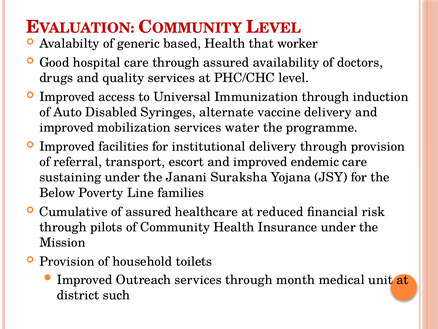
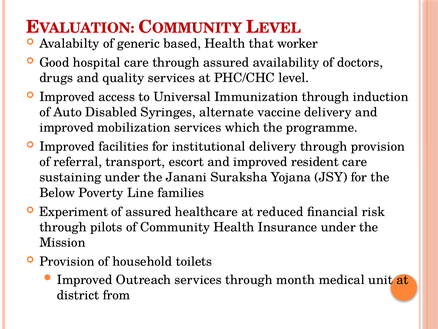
water: water -> which
endemic: endemic -> resident
Cumulative: Cumulative -> Experiment
such: such -> from
